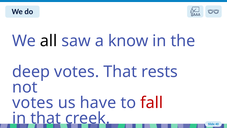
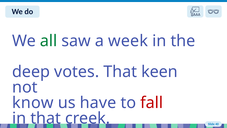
all colour: black -> green
know: know -> week
rests: rests -> keen
votes at (33, 103): votes -> know
